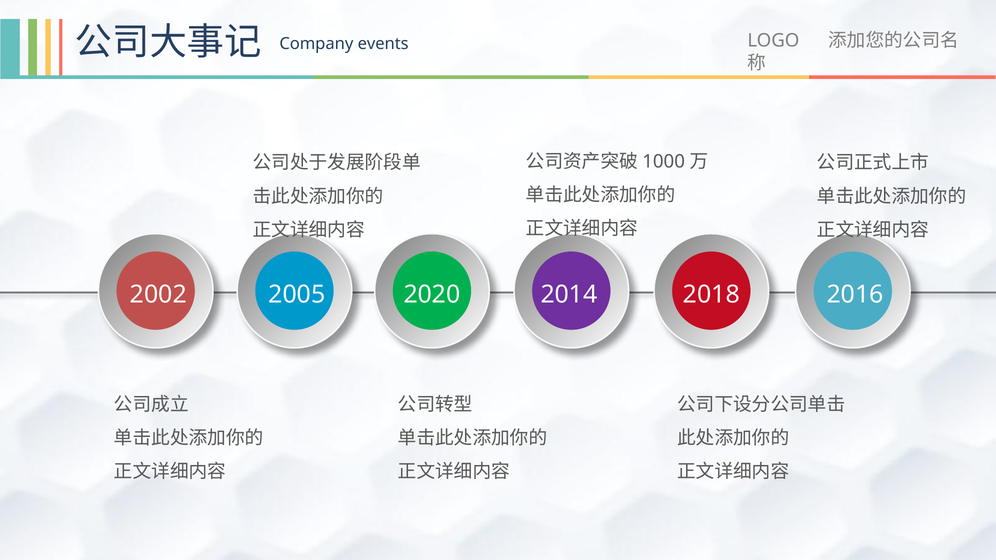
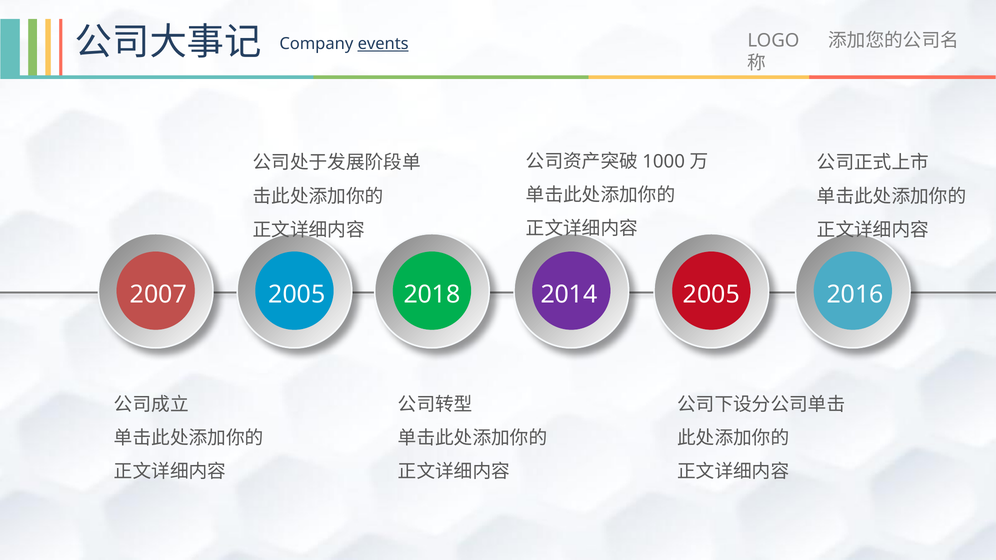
events underline: none -> present
2002: 2002 -> 2007
2020: 2020 -> 2018
2014 2018: 2018 -> 2005
